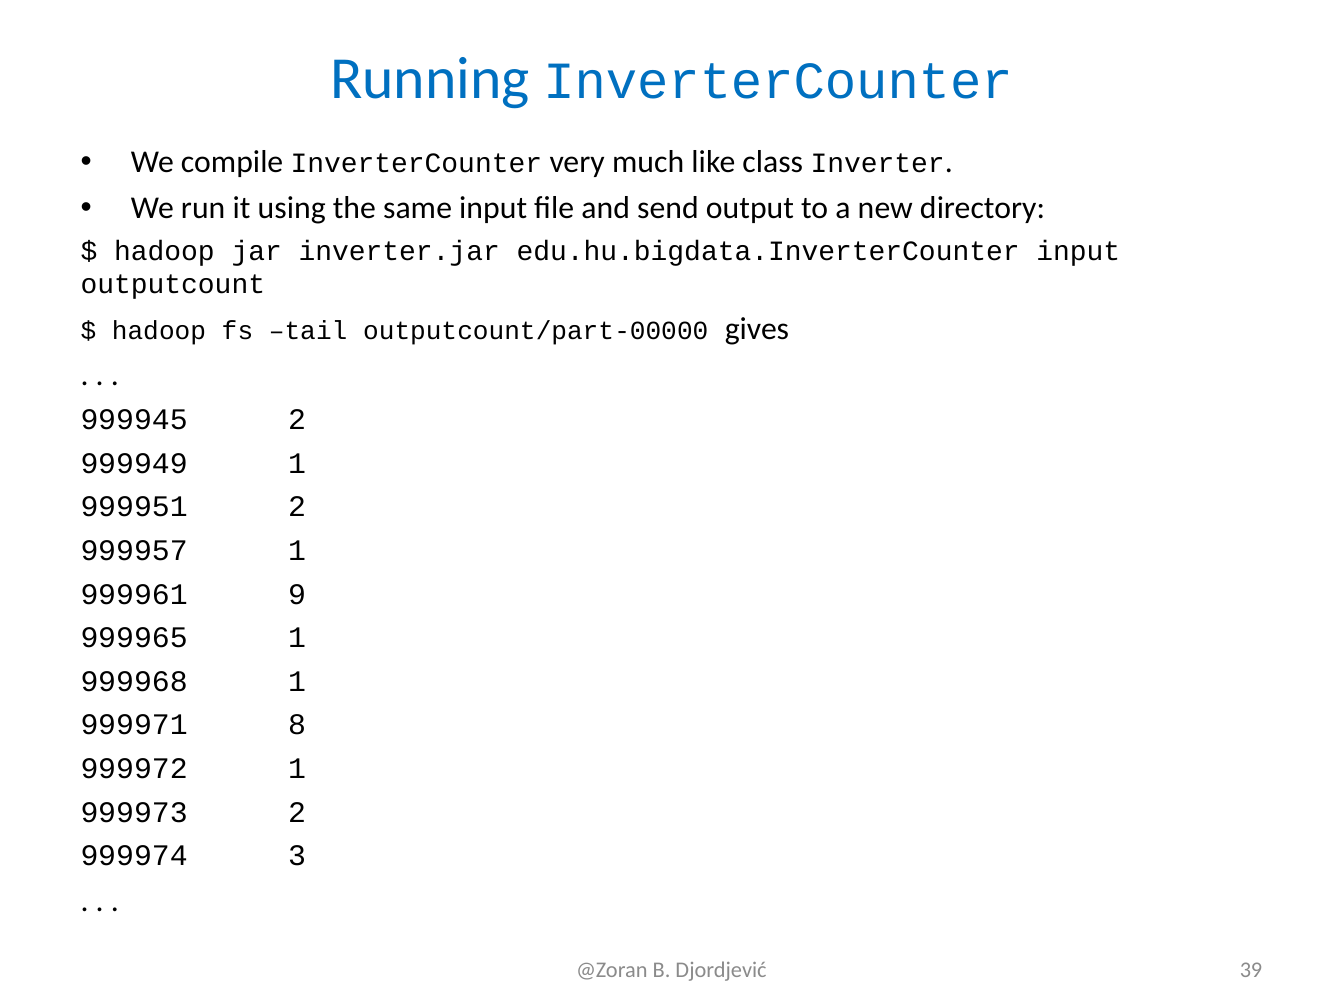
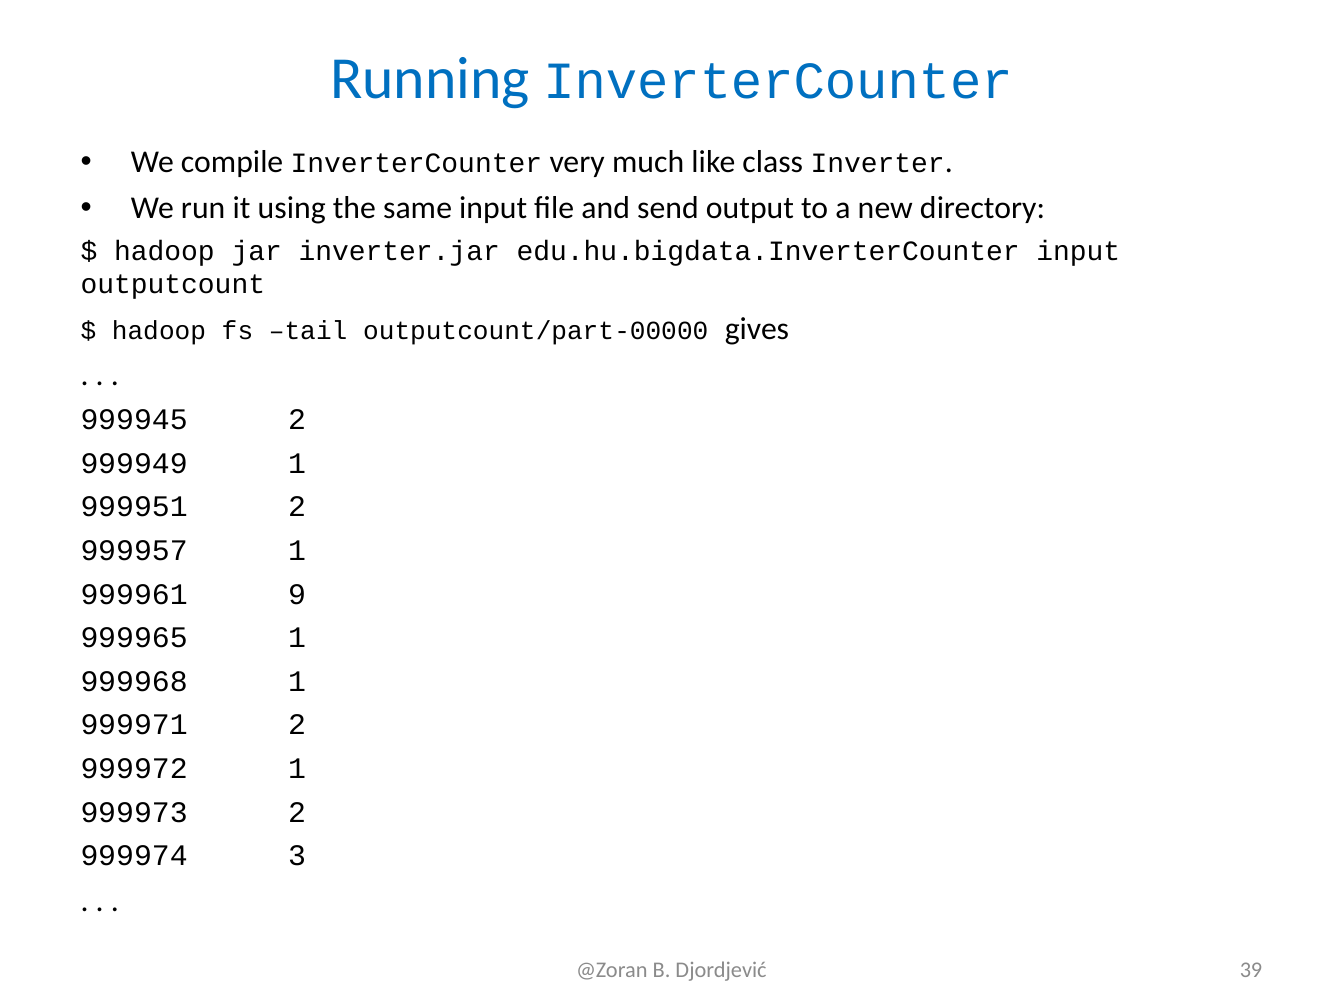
999971 8: 8 -> 2
